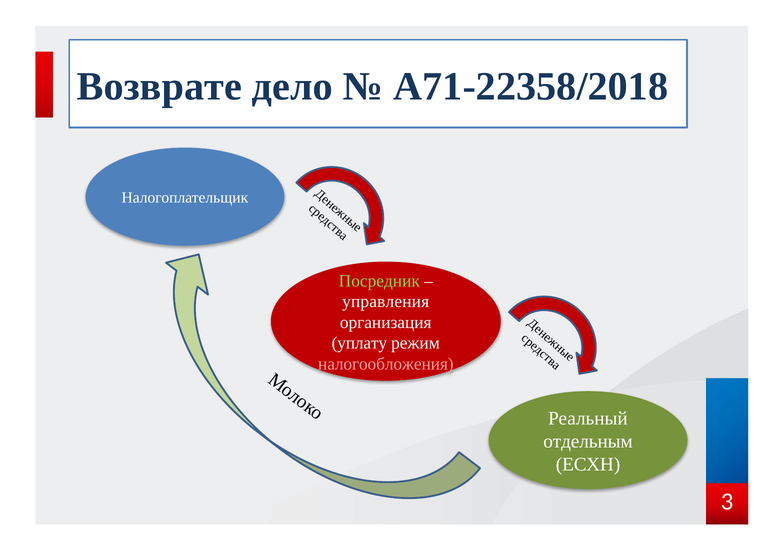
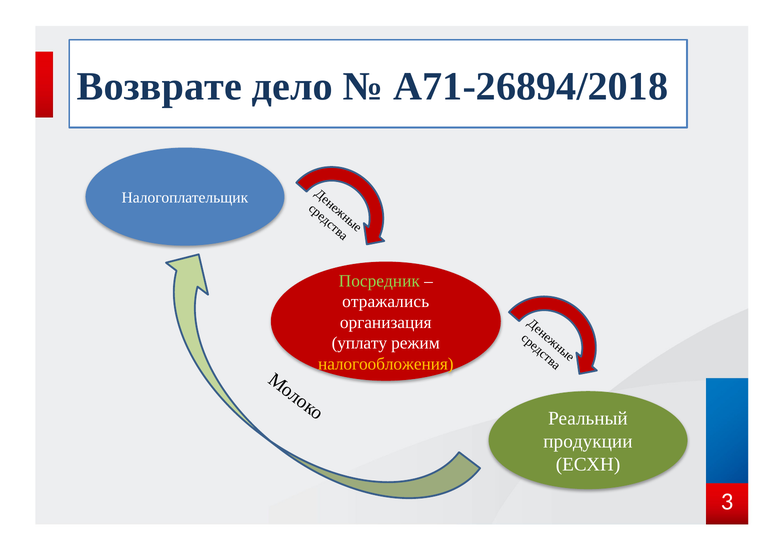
А71-22358/2018: А71-22358/2018 -> А71-26894/2018
управления: управления -> отражались
налогообложения colour: pink -> yellow
отдельным: отдельным -> продукции
